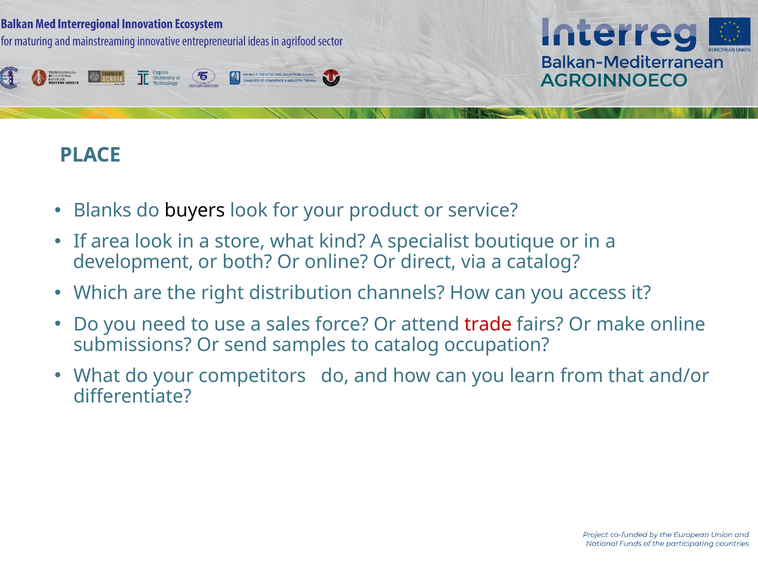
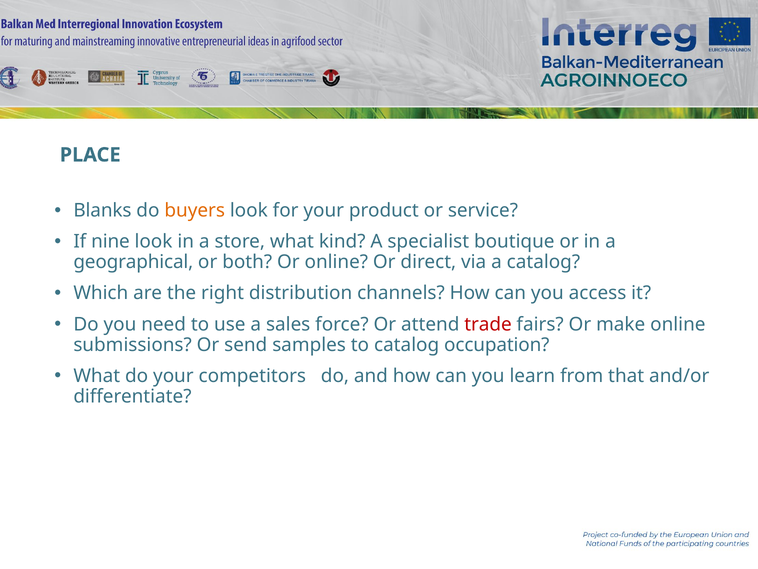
buyers colour: black -> orange
area: area -> nine
development: development -> geographical
